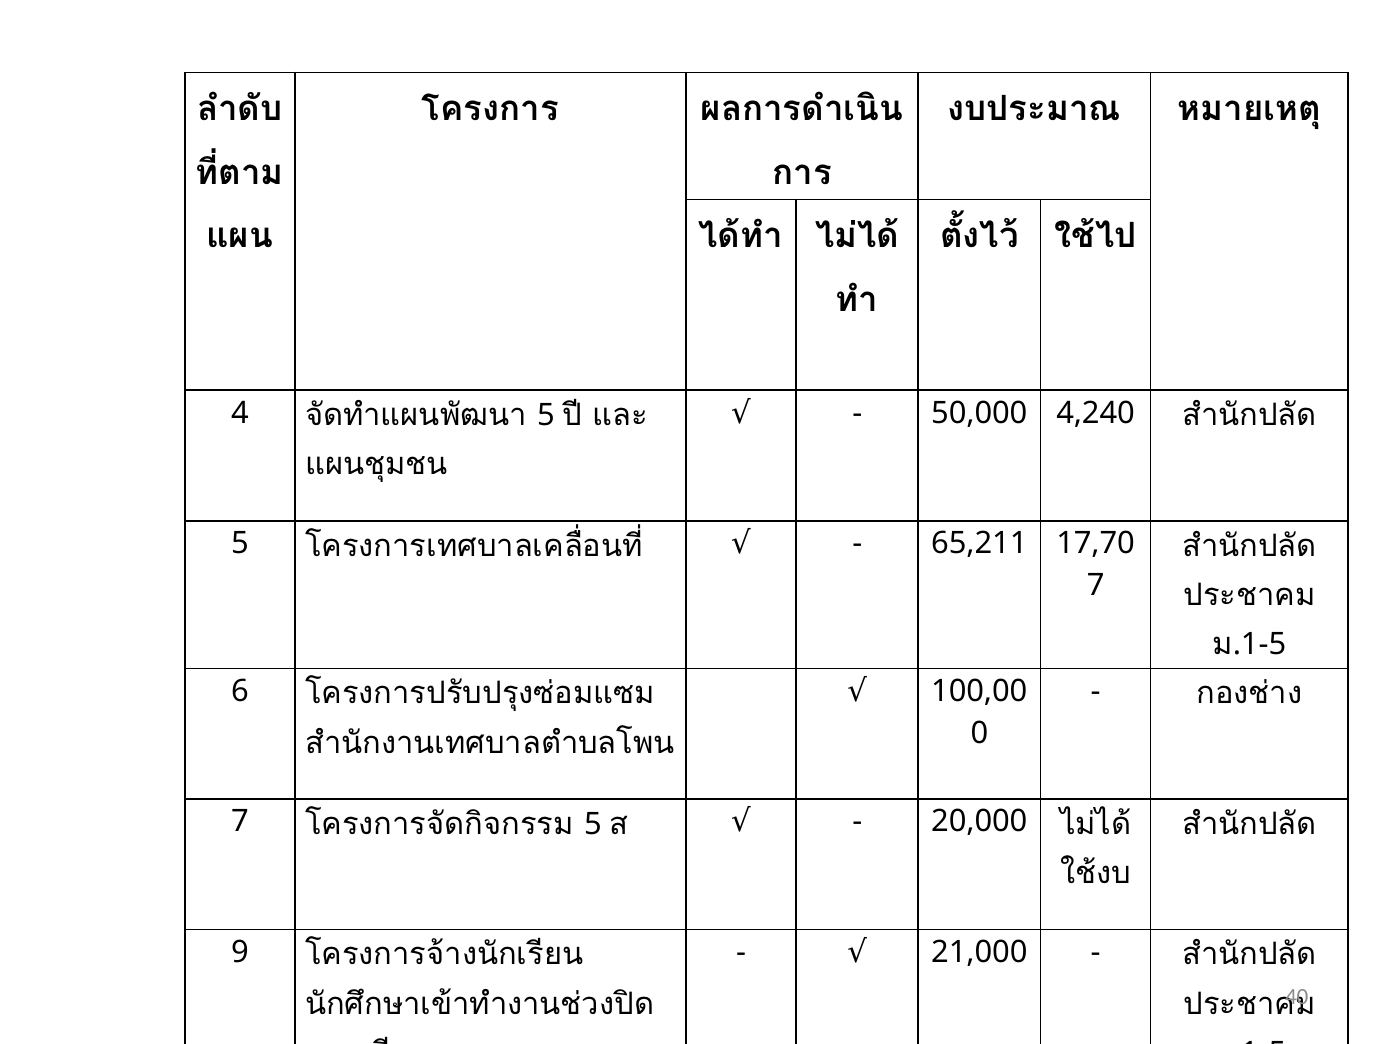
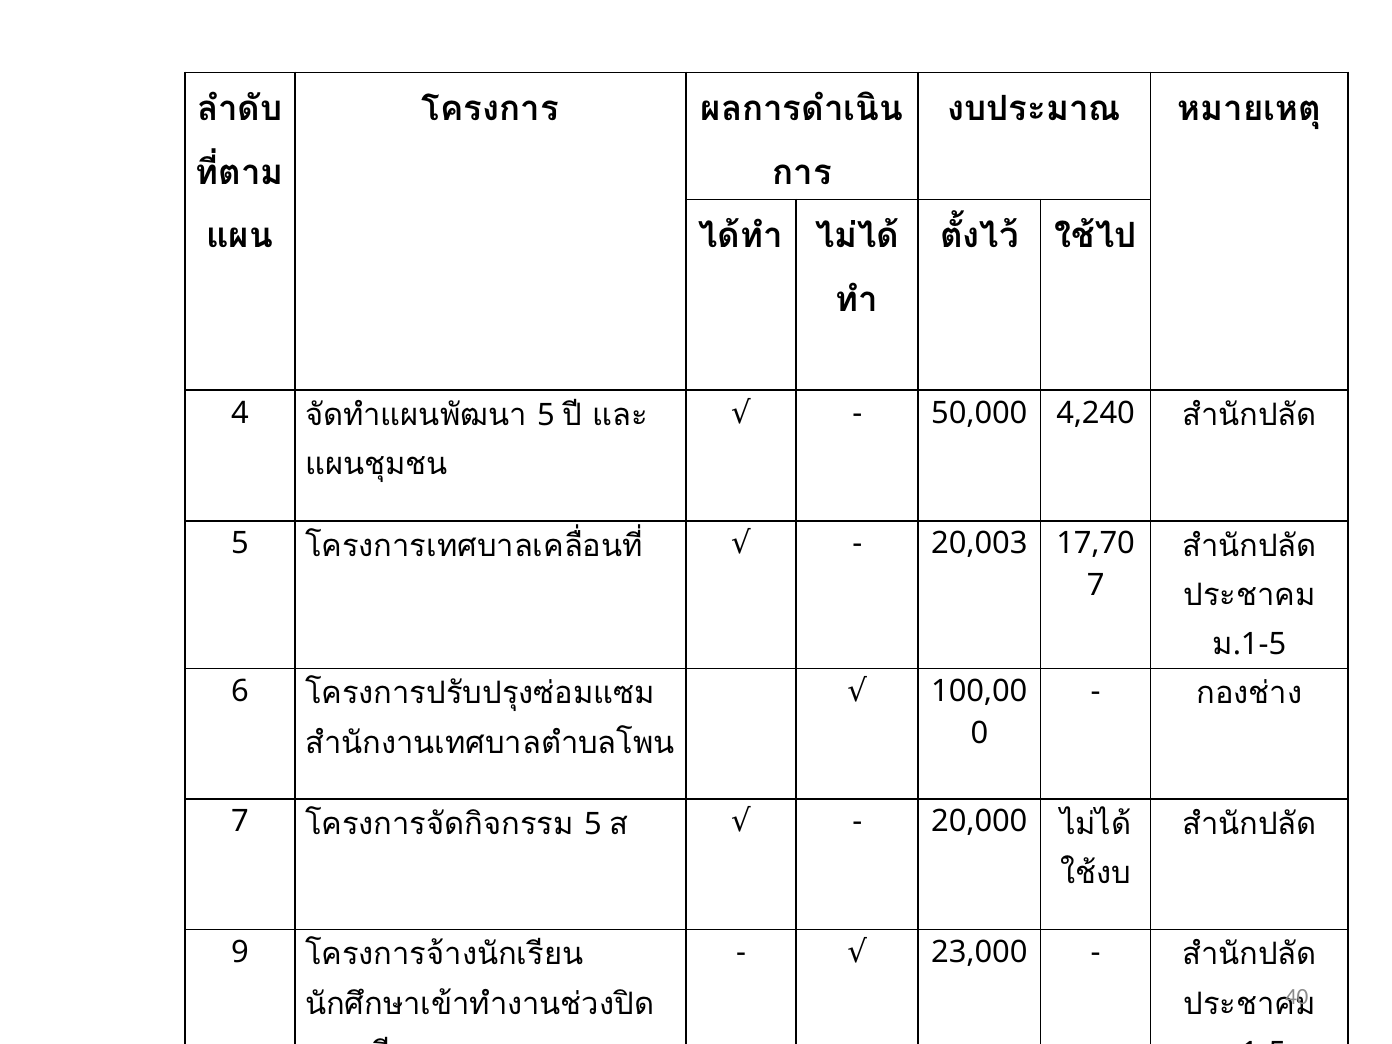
65,211: 65,211 -> 20,003
21,000: 21,000 -> 23,000
